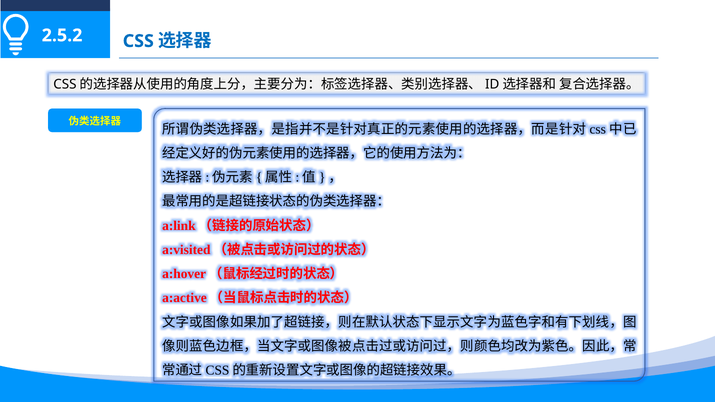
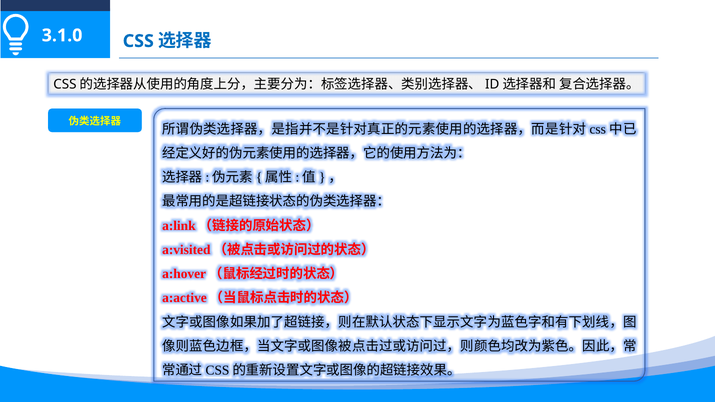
2.5.2: 2.5.2 -> 3.1.0
